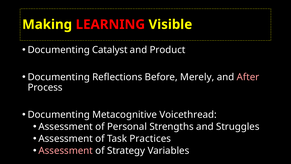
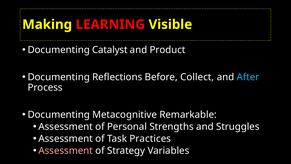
Merely: Merely -> Collect
After colour: pink -> light blue
Voicethread: Voicethread -> Remarkable
